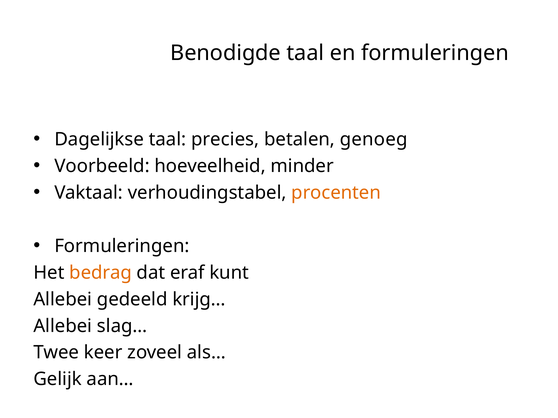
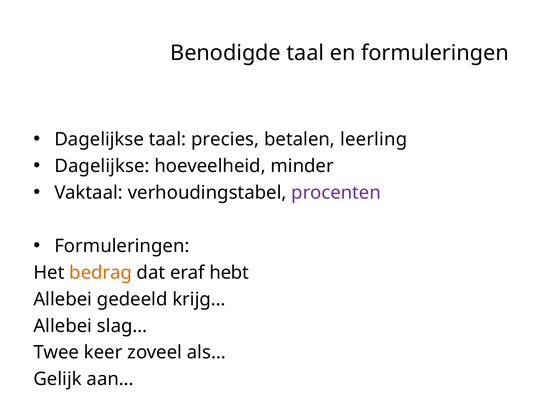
genoeg: genoeg -> leerling
Voorbeeld at (102, 166): Voorbeeld -> Dagelijkse
procenten colour: orange -> purple
kunt: kunt -> hebt
